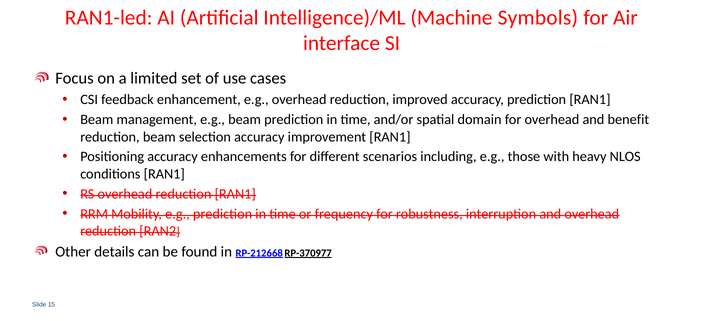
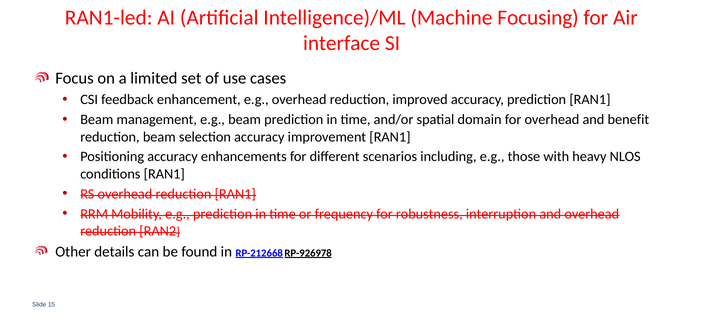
Symbols: Symbols -> Focusing
RP-370977: RP-370977 -> RP-926978
